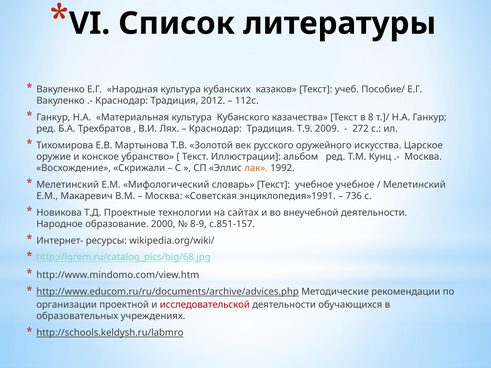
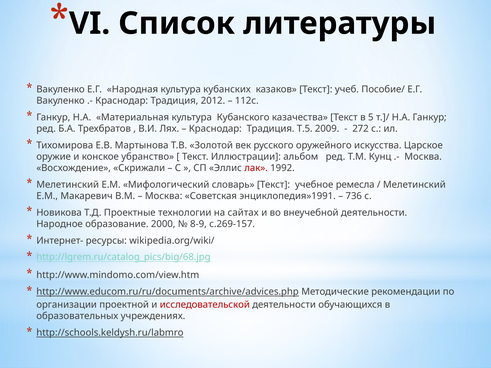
8: 8 -> 5
Т.9: Т.9 -> Т.5
лак colour: orange -> red
учебное учебное: учебное -> ремесла
с.851-157: с.851-157 -> с.269-157
